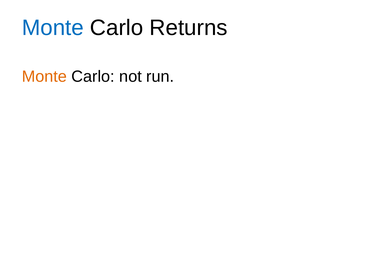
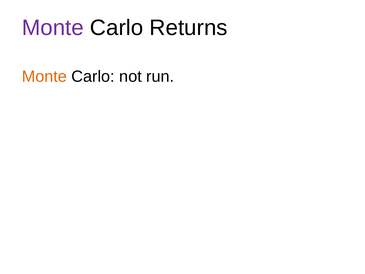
Monte at (53, 28) colour: blue -> purple
